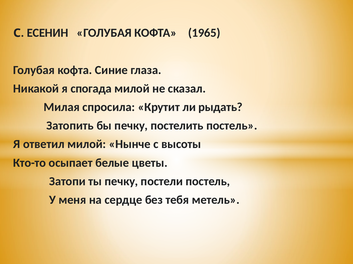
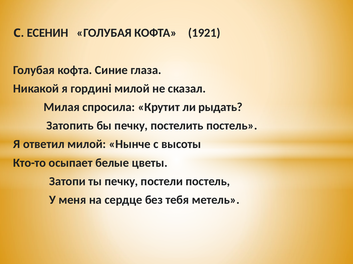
1965: 1965 -> 1921
спогада: спогада -> гордині
